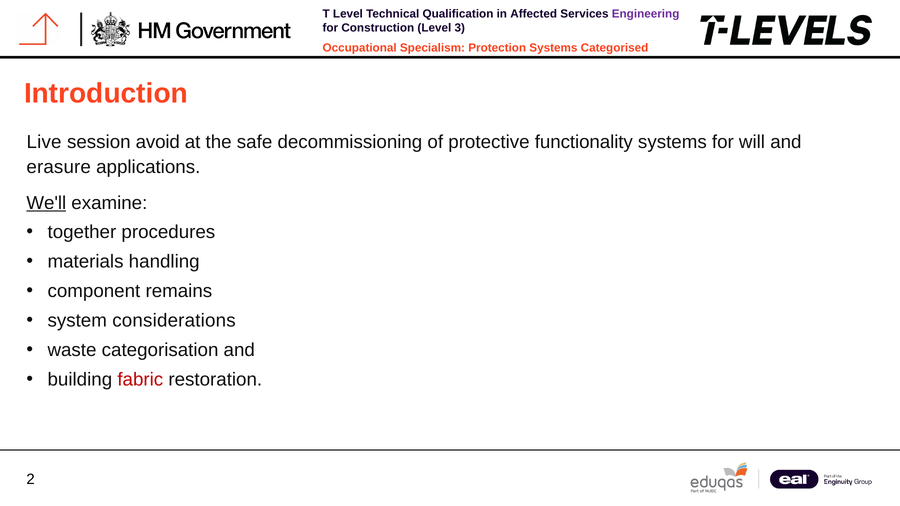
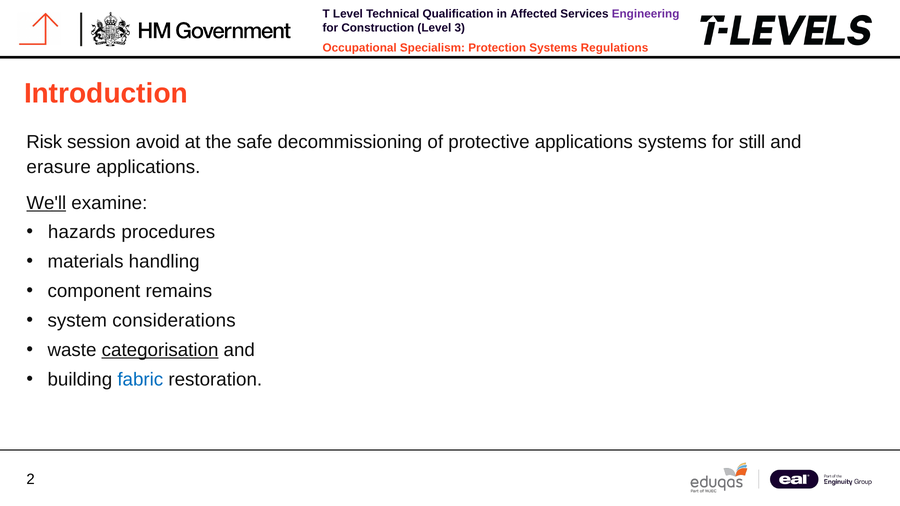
Categorised: Categorised -> Regulations
Live: Live -> Risk
protective functionality: functionality -> applications
will: will -> still
together: together -> hazards
categorisation underline: none -> present
fabric colour: red -> blue
